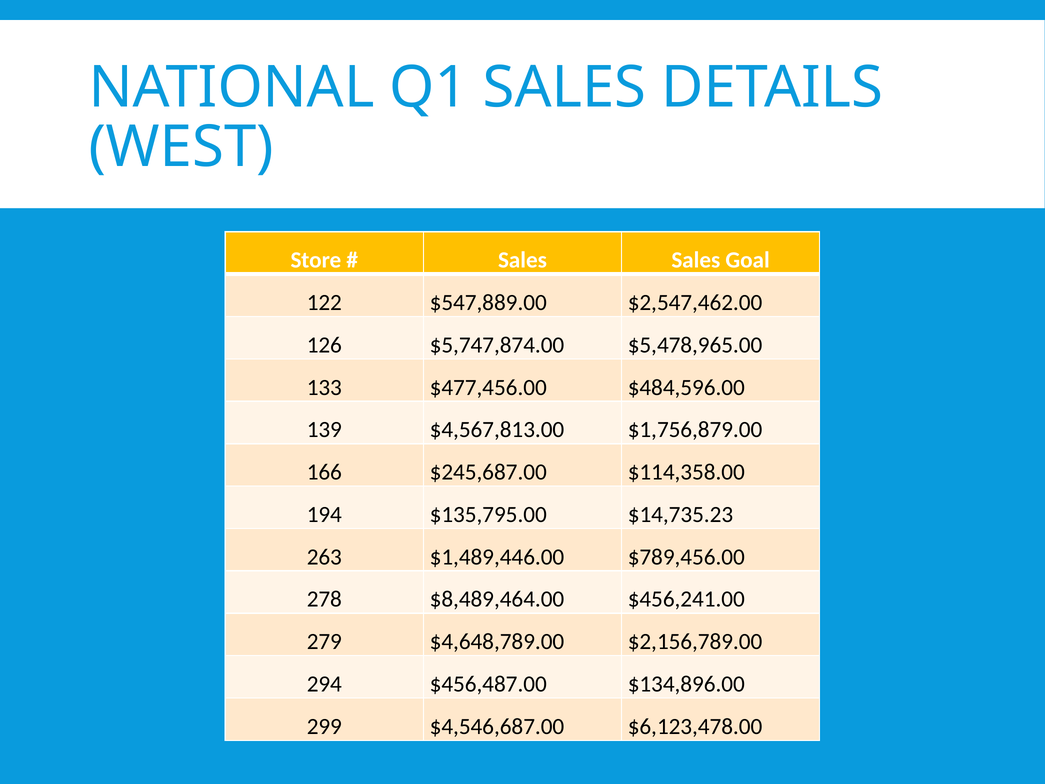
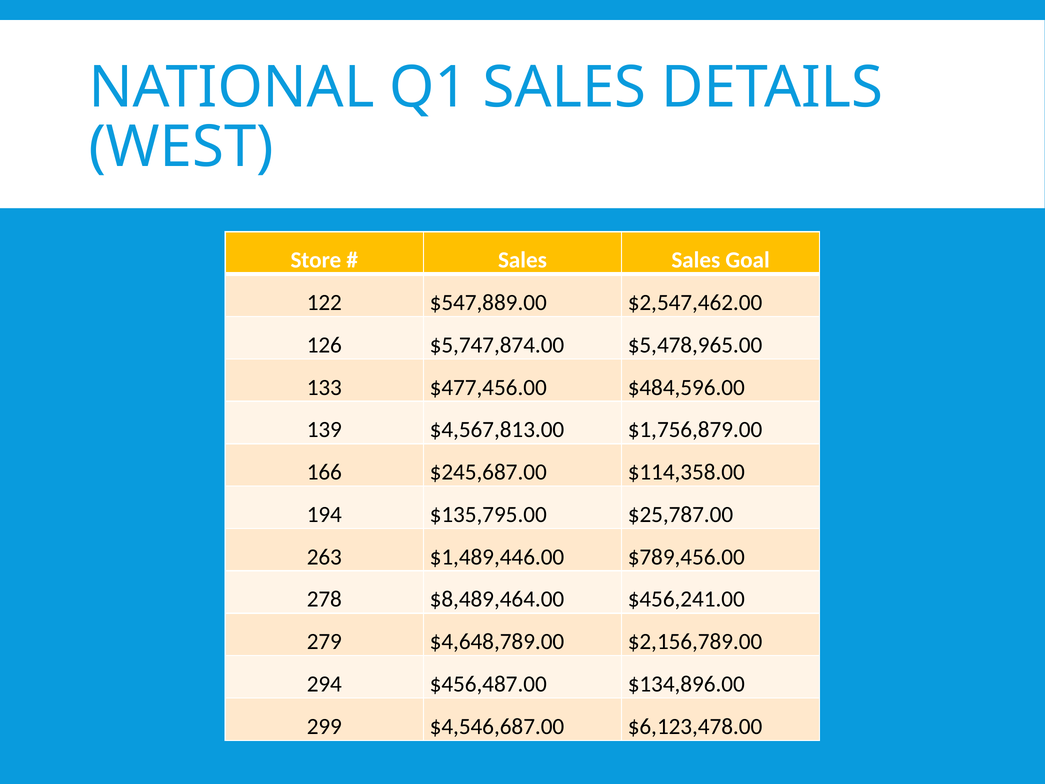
$14,735.23: $14,735.23 -> $25,787.00
